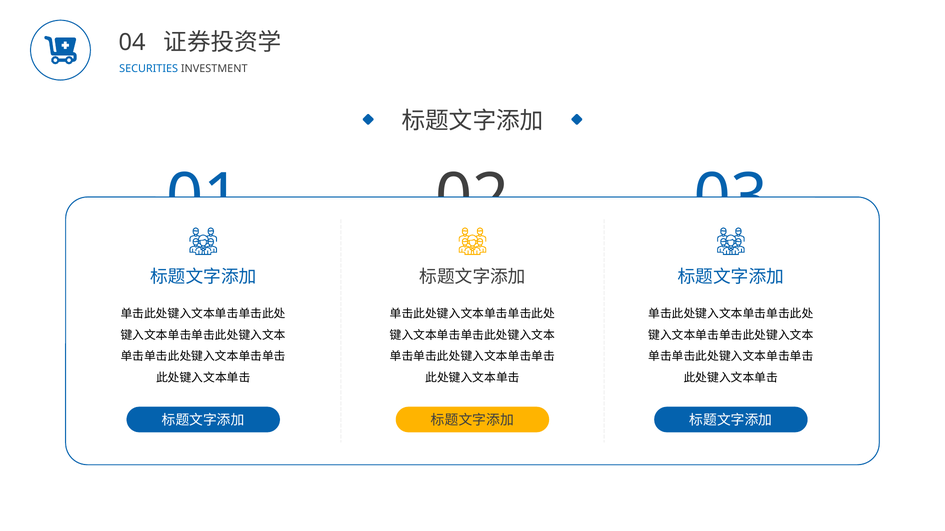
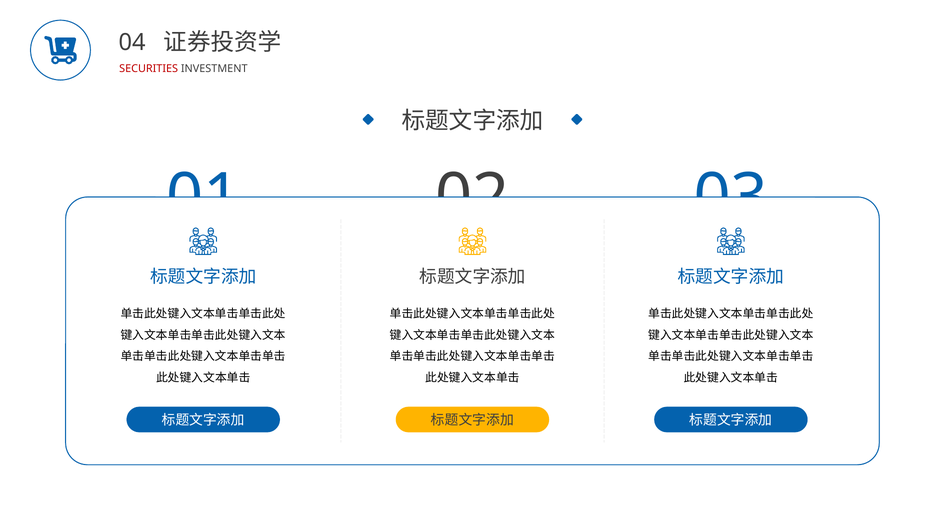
SECURITIES colour: blue -> red
